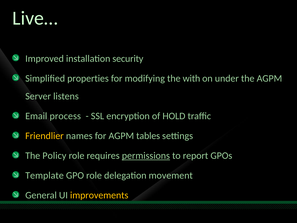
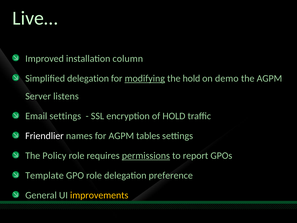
security: security -> column
Simplified properties: properties -> delegation
modifying underline: none -> present
the with: with -> hold
under: under -> demo
Email process: process -> settings
Friendlier colour: yellow -> white
movement: movement -> preference
